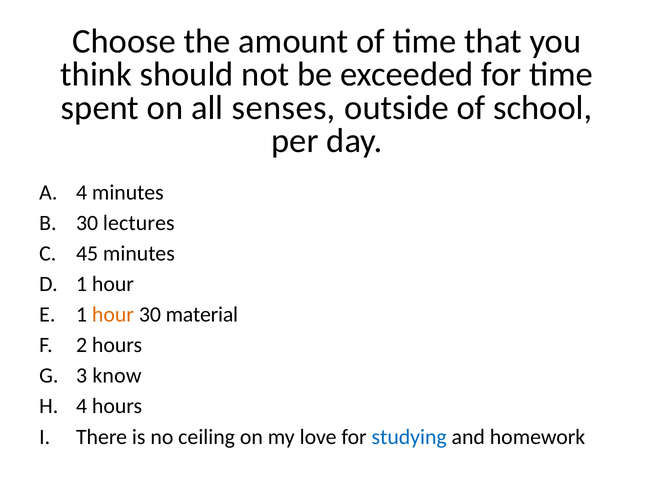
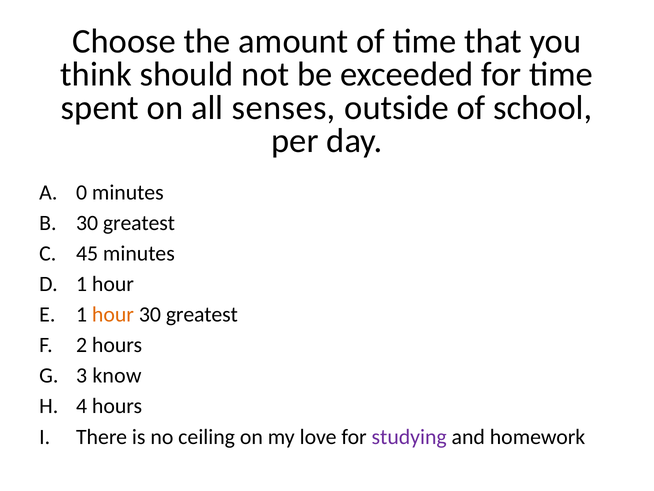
4 at (82, 192): 4 -> 0
lectures at (139, 223): lectures -> greatest
material at (202, 314): material -> greatest
studying colour: blue -> purple
